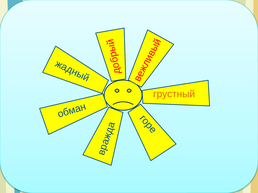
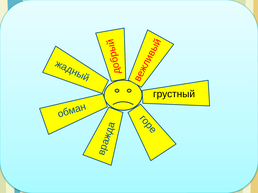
грустный colour: orange -> black
